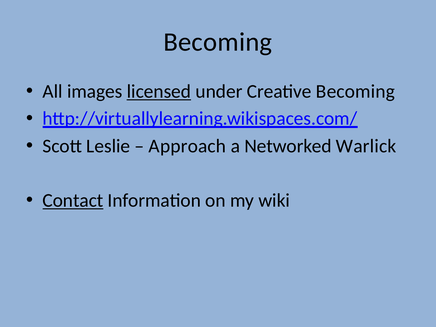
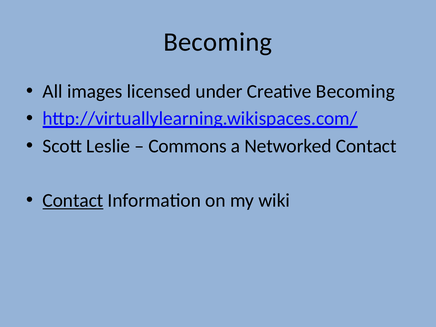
licensed underline: present -> none
Approach: Approach -> Commons
Networked Warlick: Warlick -> Contact
